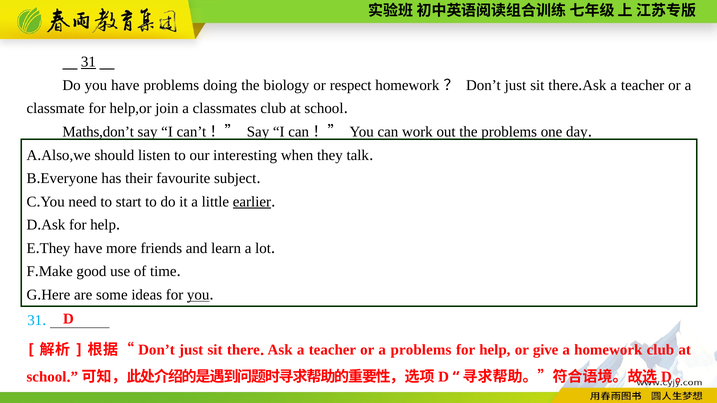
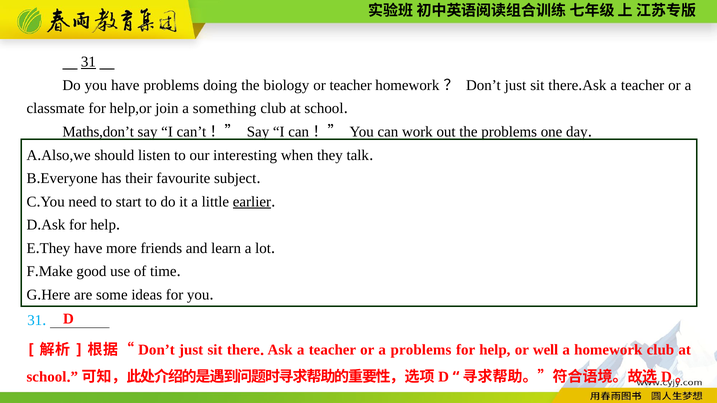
or respect: respect -> teacher
classmates: classmates -> something
you at (198, 295) underline: present -> none
give: give -> well
